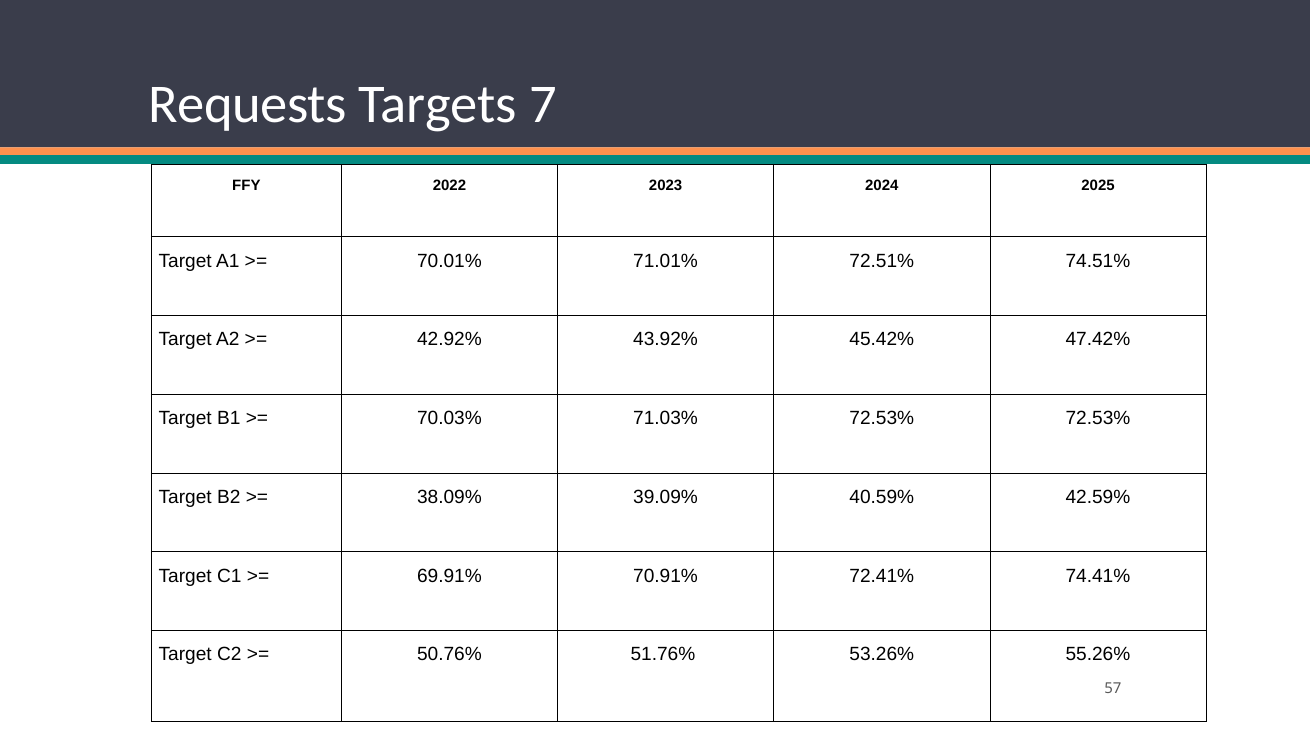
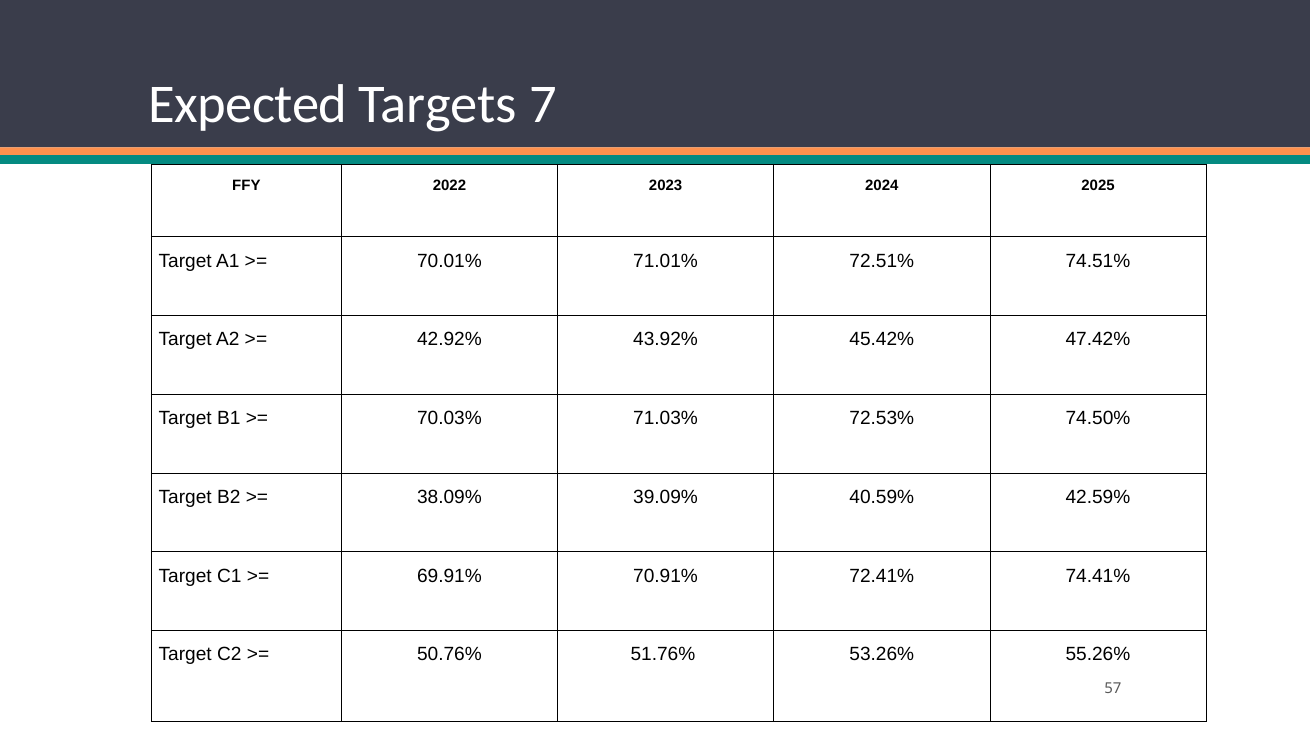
Requests: Requests -> Expected
72.53% 72.53%: 72.53% -> 74.50%
